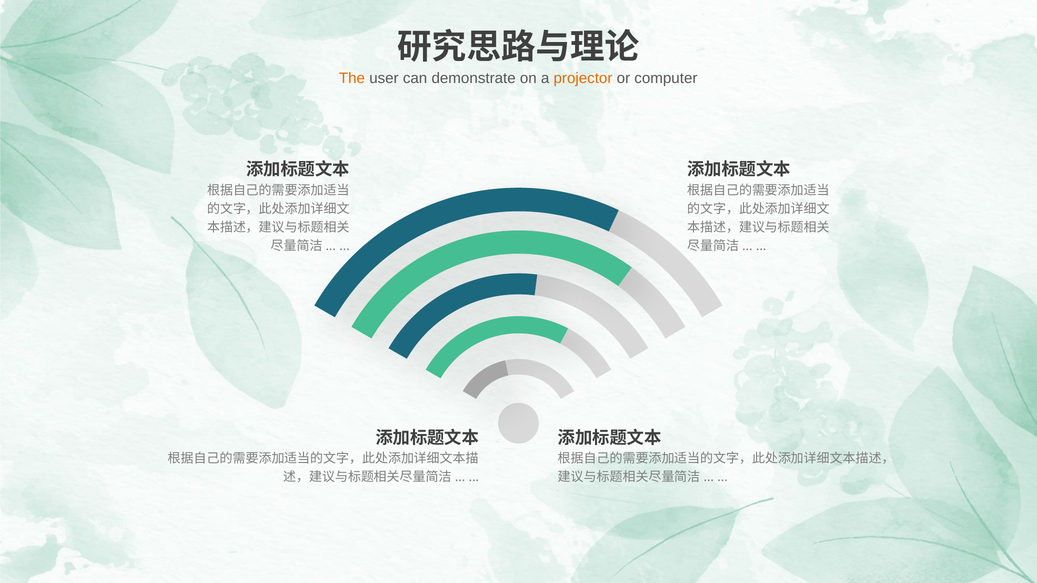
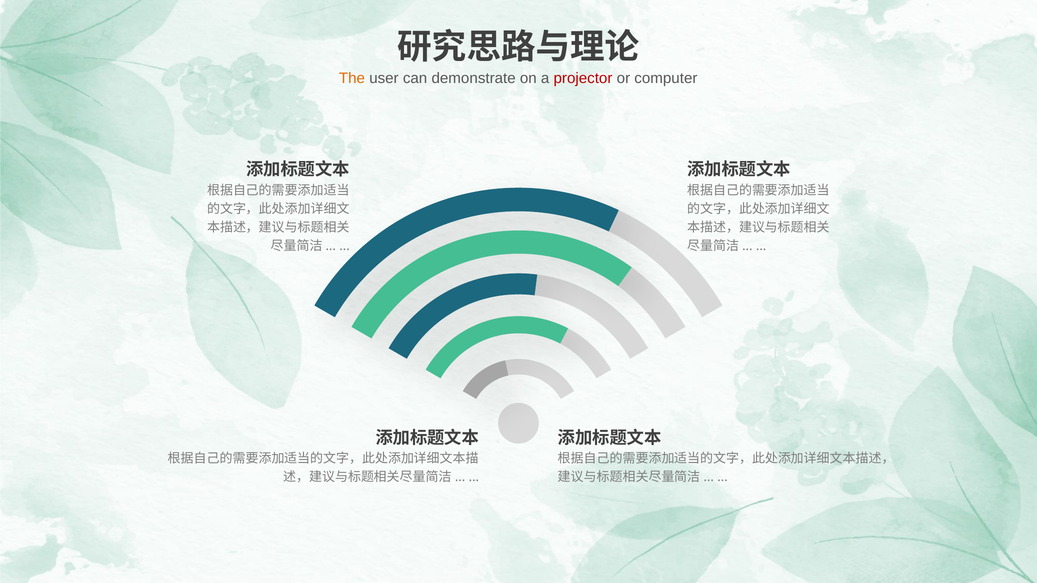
projector colour: orange -> red
